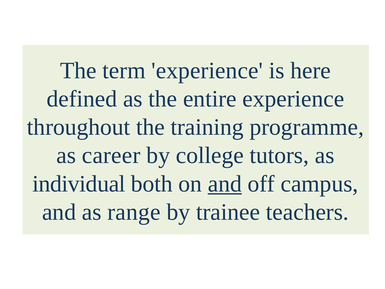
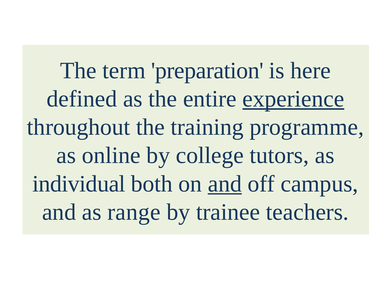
term experience: experience -> preparation
experience at (293, 99) underline: none -> present
career: career -> online
